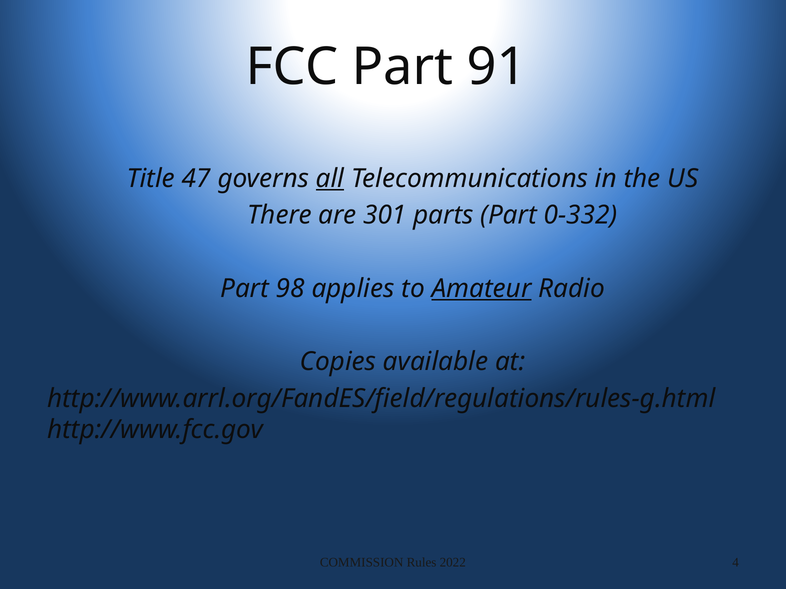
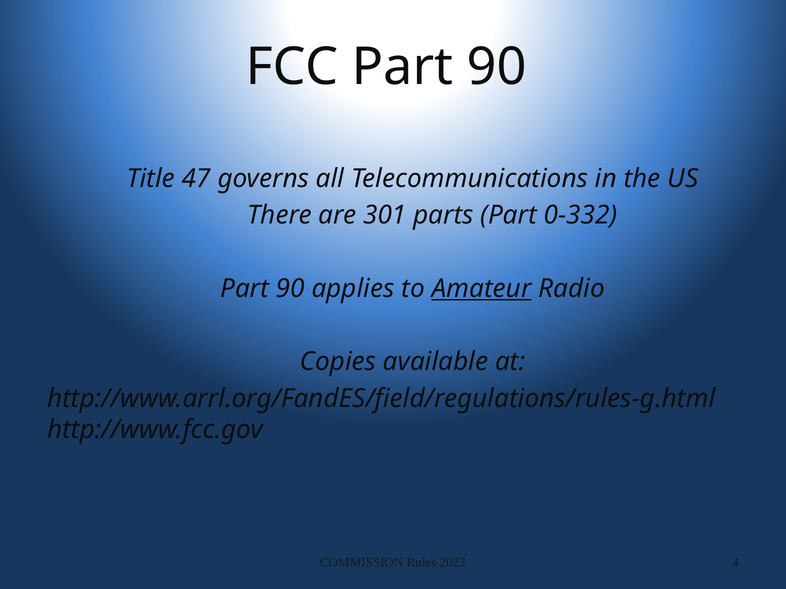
FCC Part 91: 91 -> 90
all underline: present -> none
98 at (290, 289): 98 -> 90
